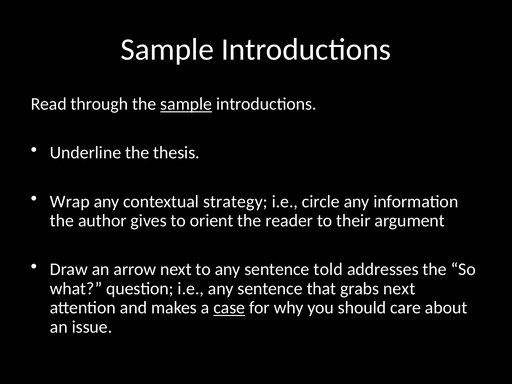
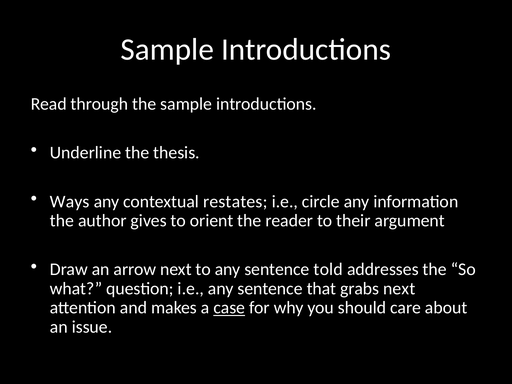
sample at (186, 104) underline: present -> none
Wrap: Wrap -> Ways
strategy: strategy -> restates
